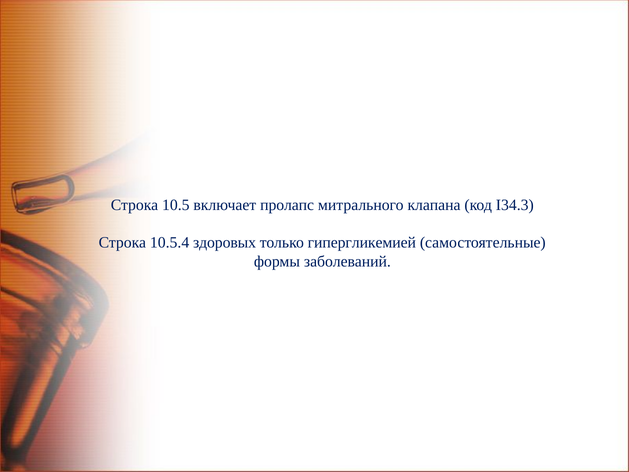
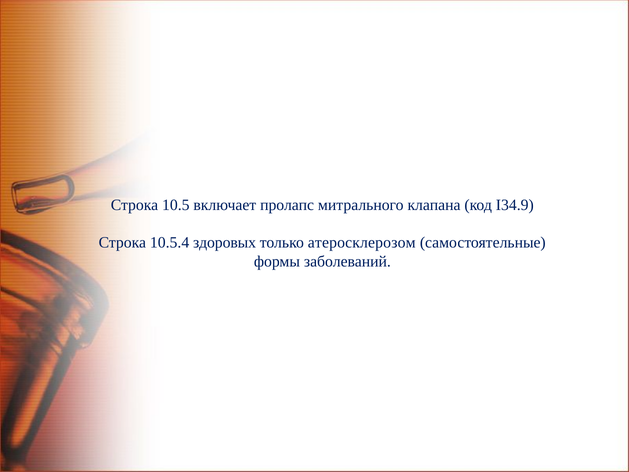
I34.3: I34.3 -> I34.9
гипергликемией: гипергликемией -> атеросклерозом
